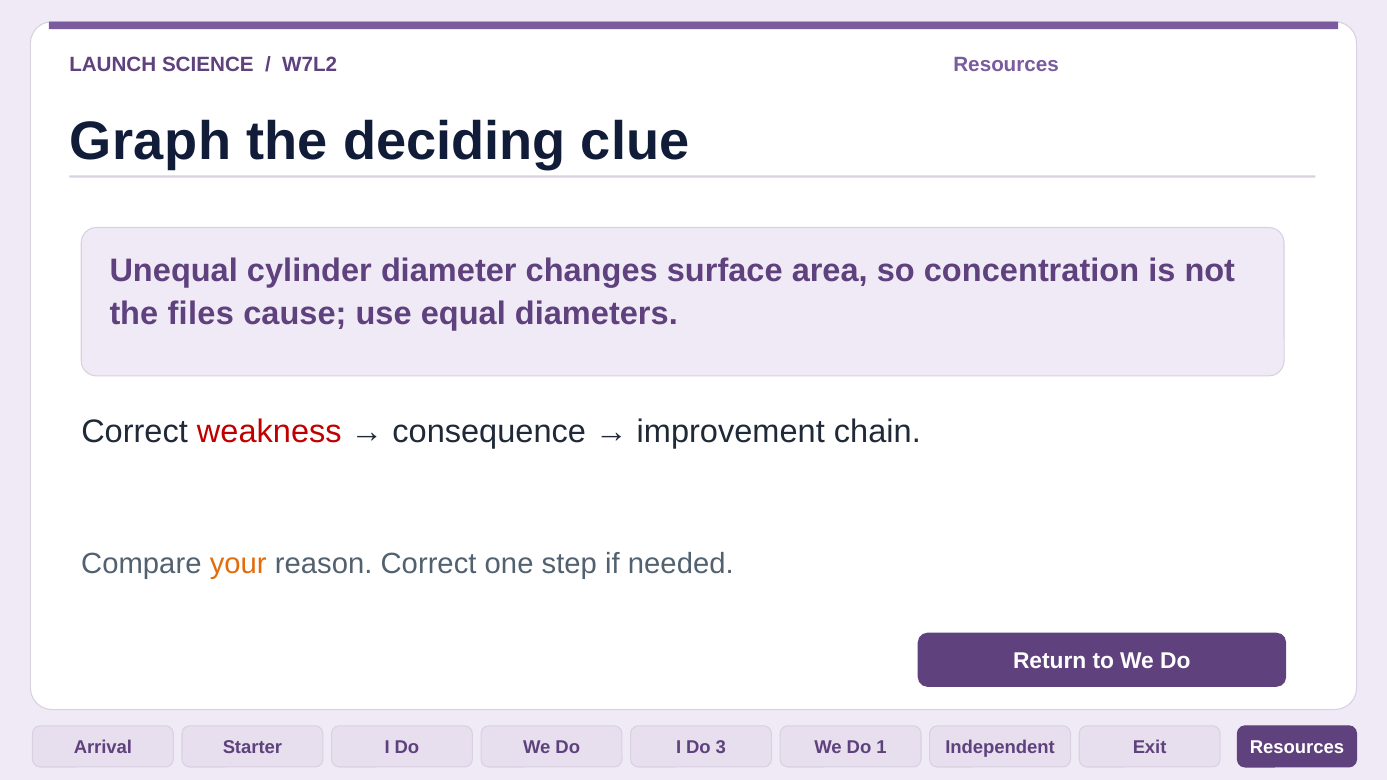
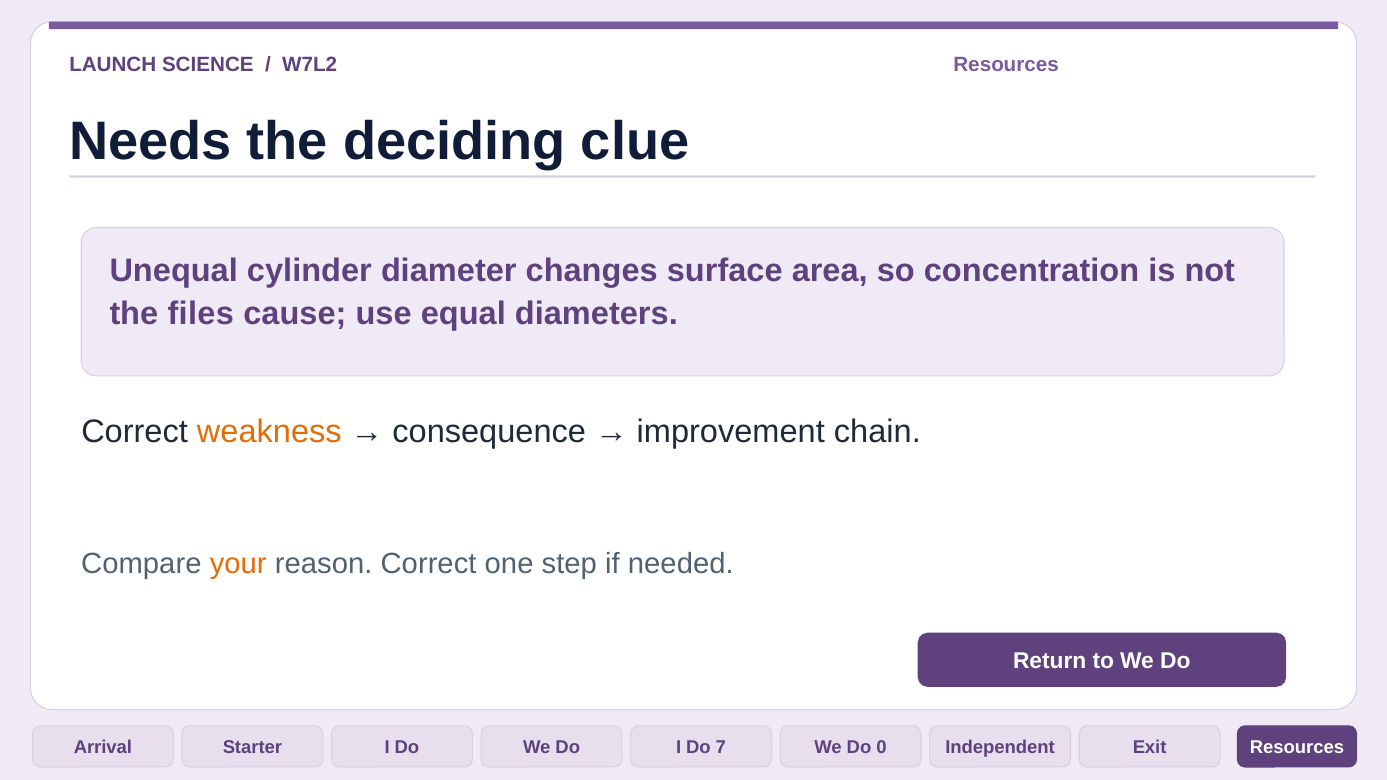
Graph: Graph -> Needs
weakness colour: red -> orange
3: 3 -> 7
1: 1 -> 0
